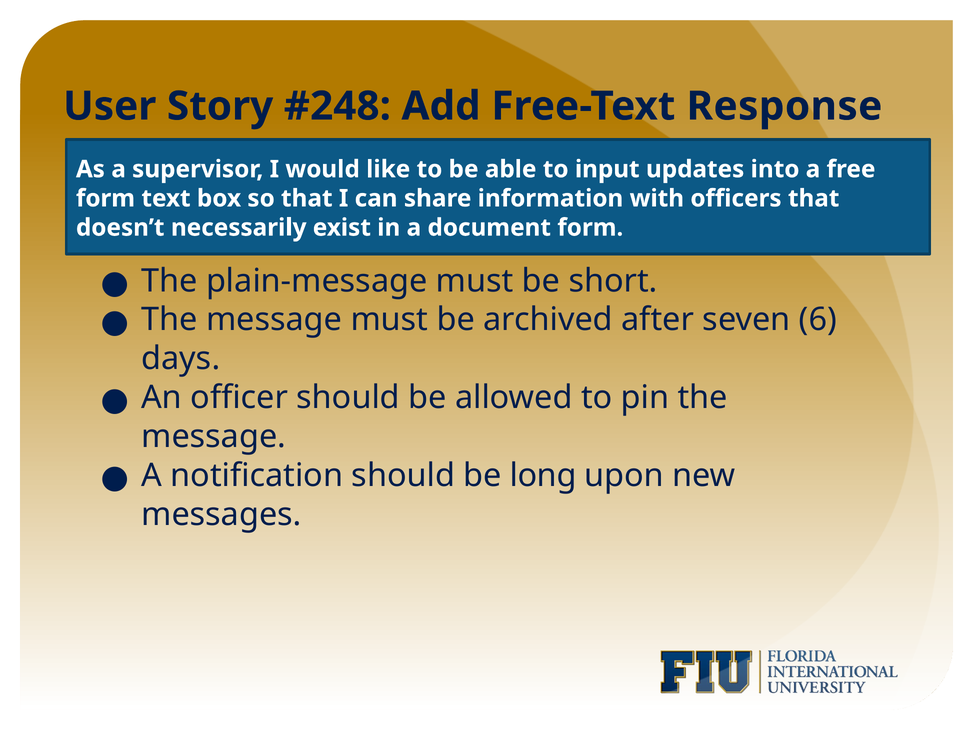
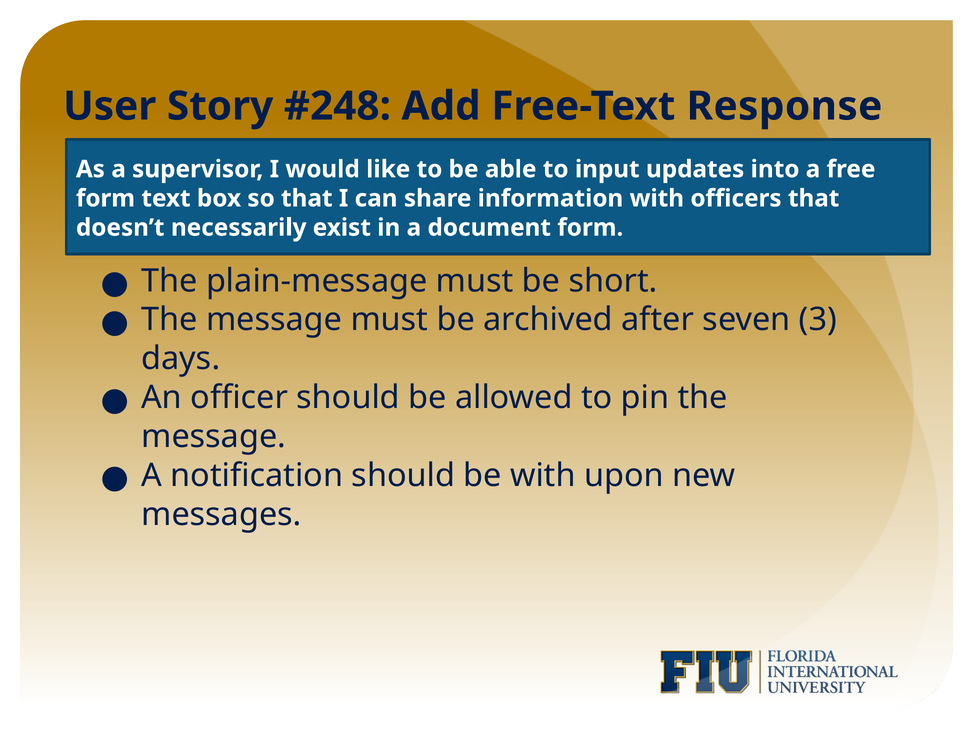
6: 6 -> 3
be long: long -> with
